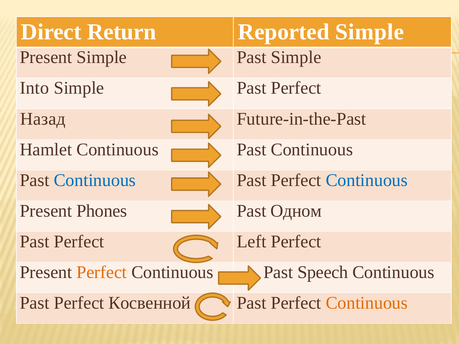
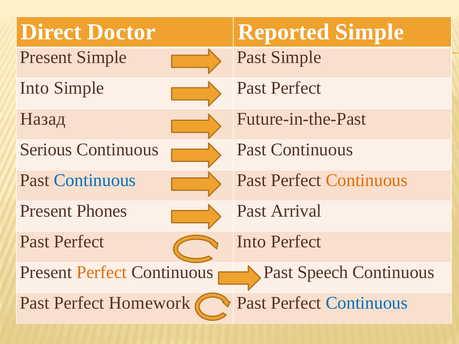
Return: Return -> Doctor
Hamlet: Hamlet -> Serious
Continuous at (367, 180) colour: blue -> orange
Одном: Одном -> Arrival
Perfect Left: Left -> Into
Косвенной: Косвенной -> Homework
Continuous at (367, 303) colour: orange -> blue
